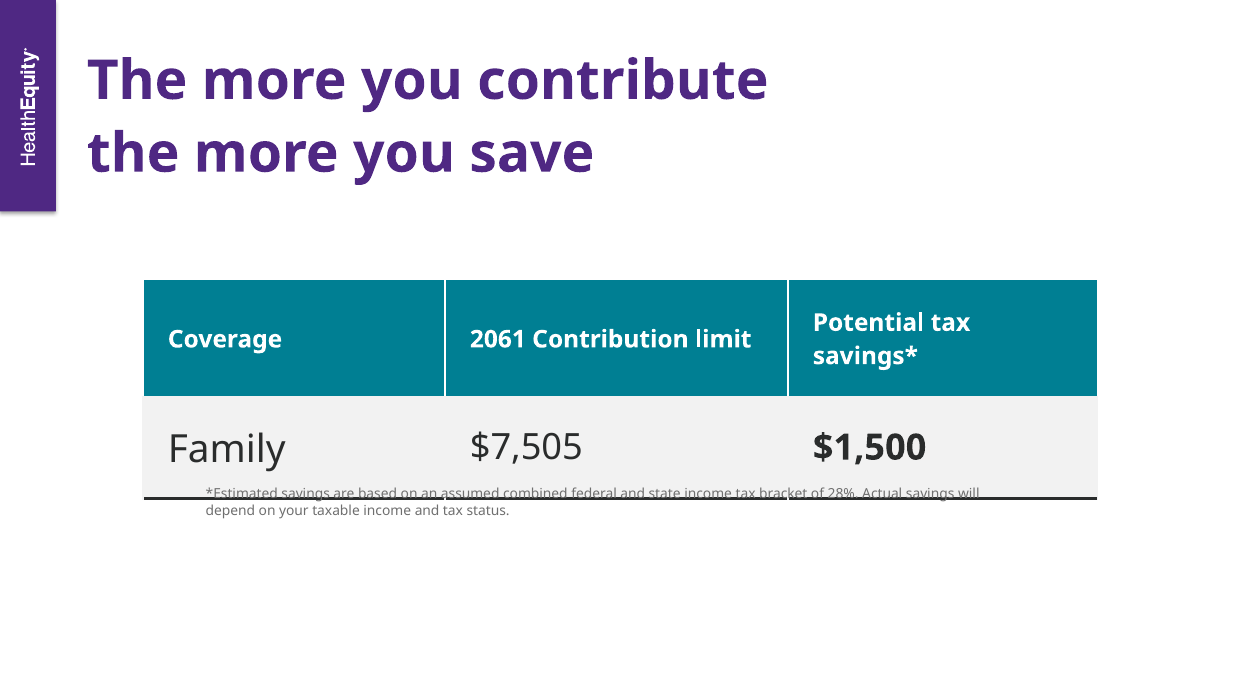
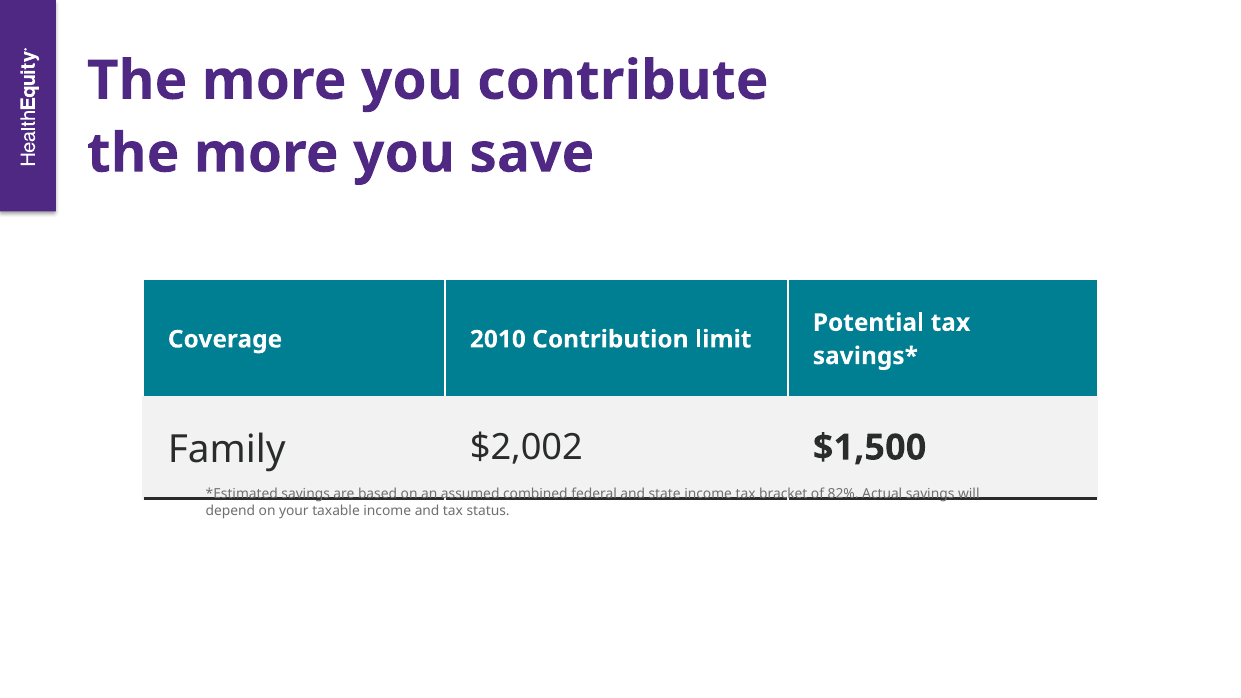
2061: 2061 -> 2010
$7,505: $7,505 -> $2,002
28%: 28% -> 82%
